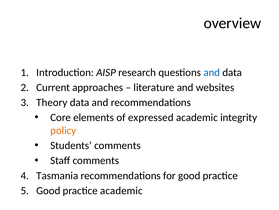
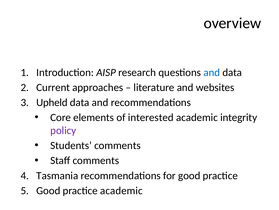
Theory: Theory -> Upheld
expressed: expressed -> interested
policy colour: orange -> purple
